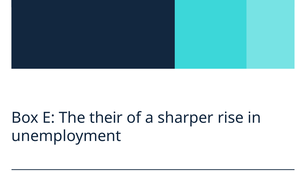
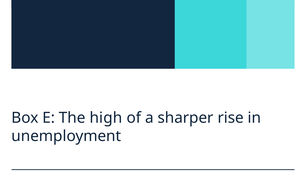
their: their -> high
